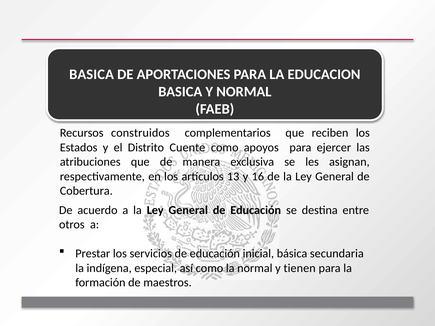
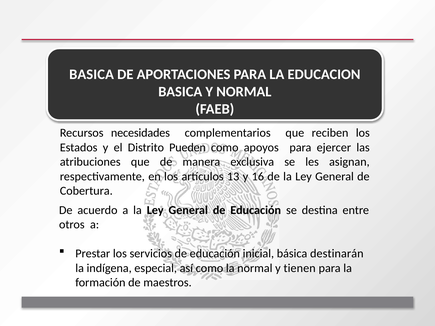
construidos: construidos -> necesidades
Cuente: Cuente -> Pueden
secundaria: secundaria -> destinarán
